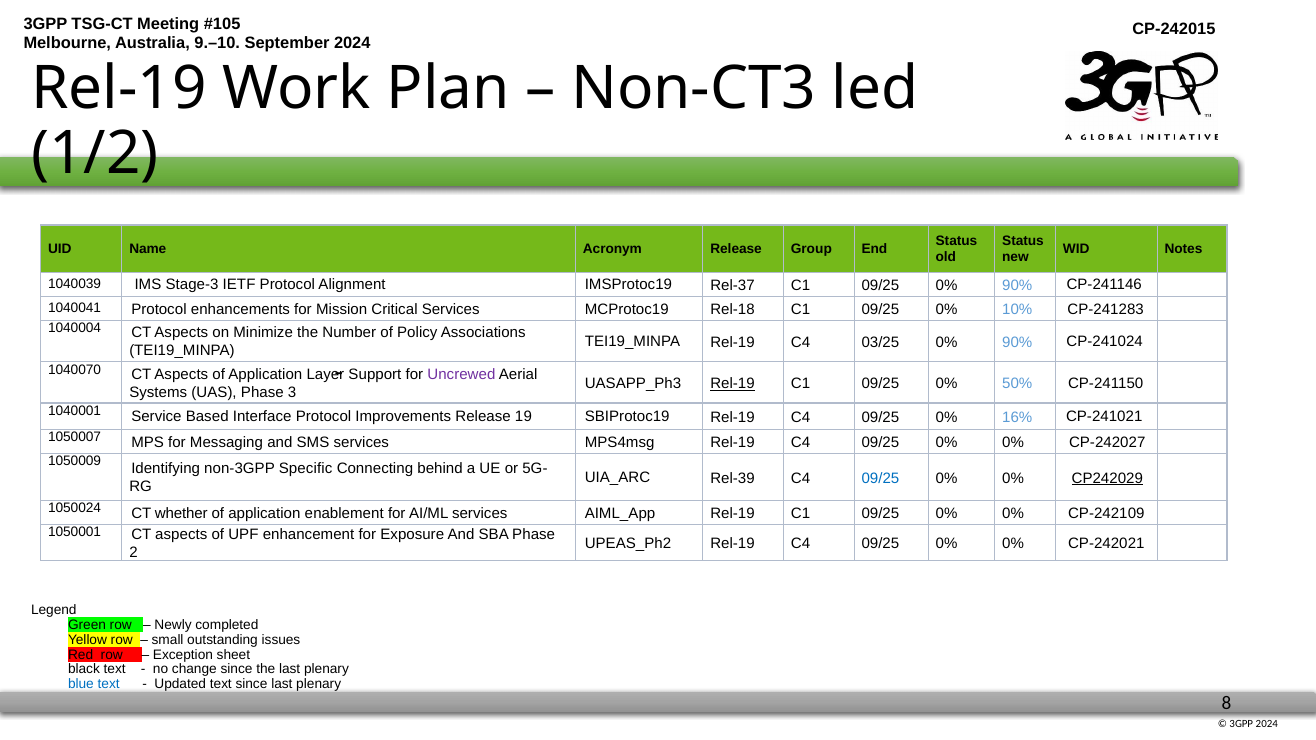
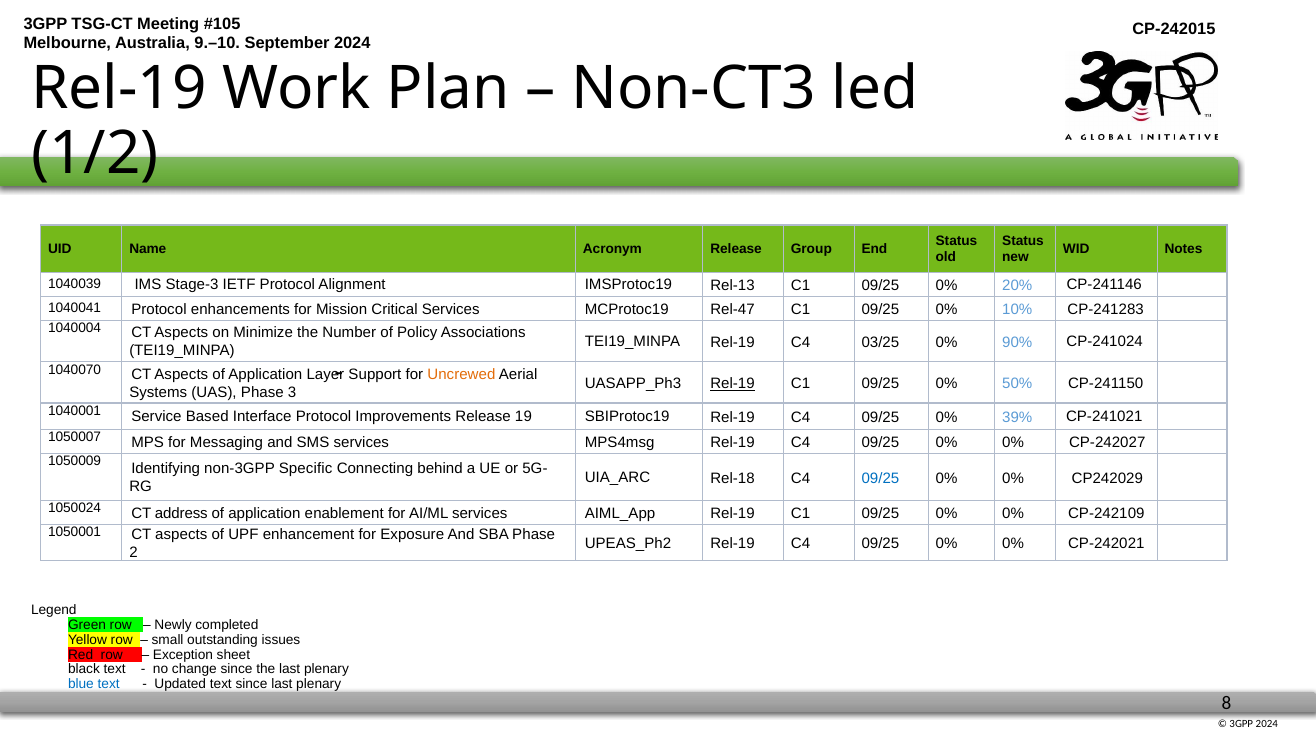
Rel-37: Rel-37 -> Rel-13
09/25 0% 90%: 90% -> 20%
Rel-18: Rel-18 -> Rel-47
Uncrewed colour: purple -> orange
16%: 16% -> 39%
Rel-39: Rel-39 -> Rel-18
CP242029 underline: present -> none
whether: whether -> address
